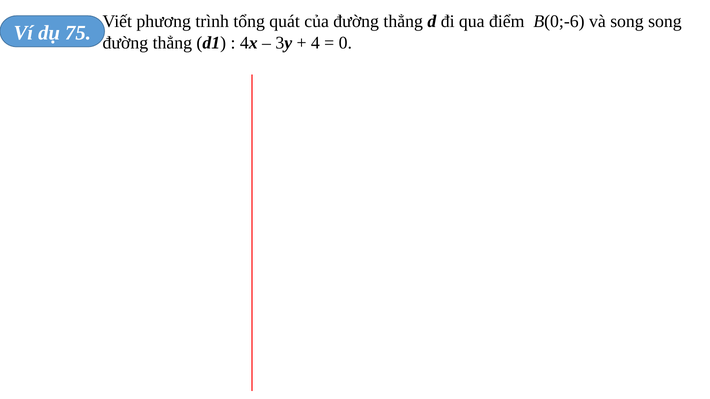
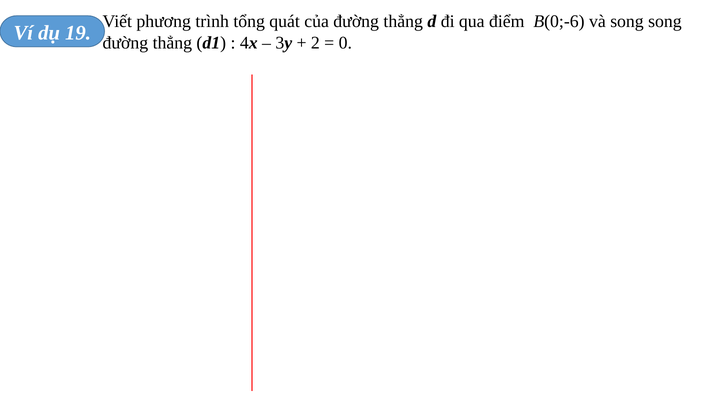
75: 75 -> 19
4: 4 -> 2
